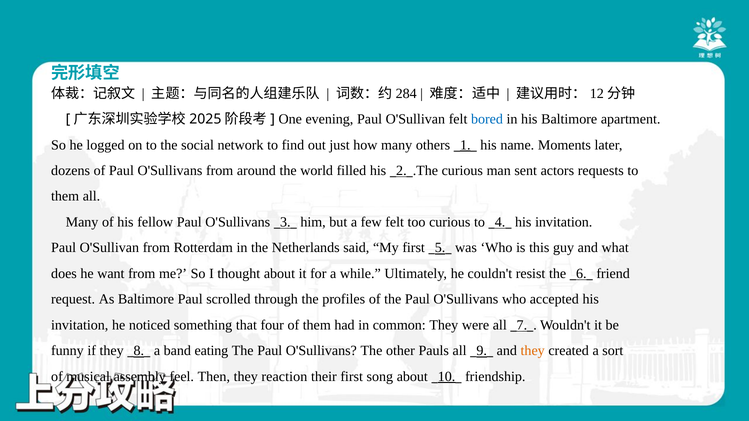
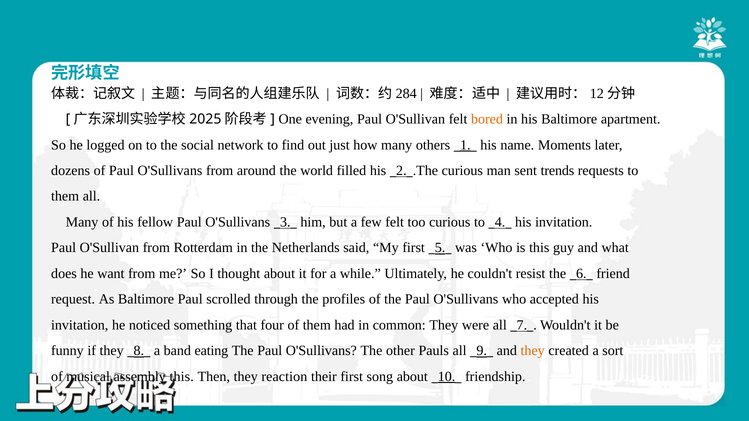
bored colour: blue -> orange
actors: actors -> trends
assembly feel: feel -> this
